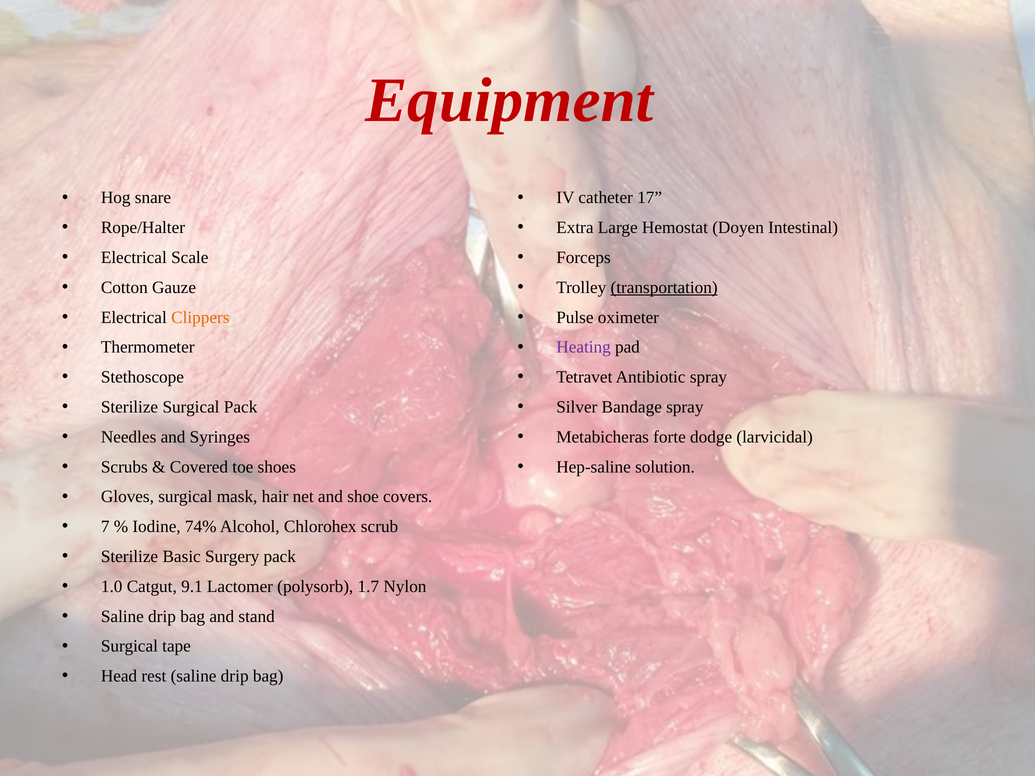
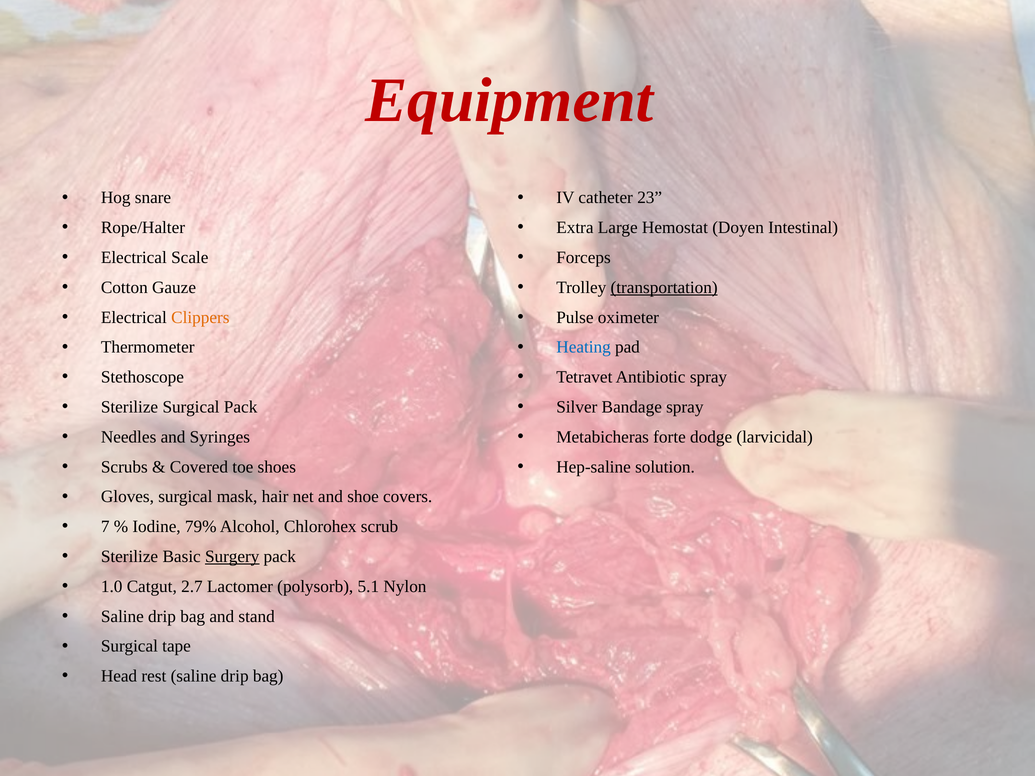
17: 17 -> 23
Heating colour: purple -> blue
74%: 74% -> 79%
Surgery underline: none -> present
9.1: 9.1 -> 2.7
1.7: 1.7 -> 5.1
